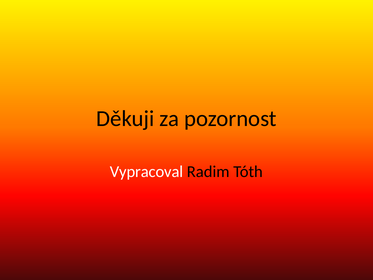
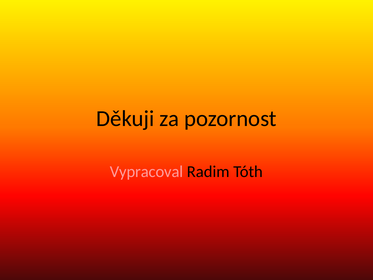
Vypracoval colour: white -> pink
